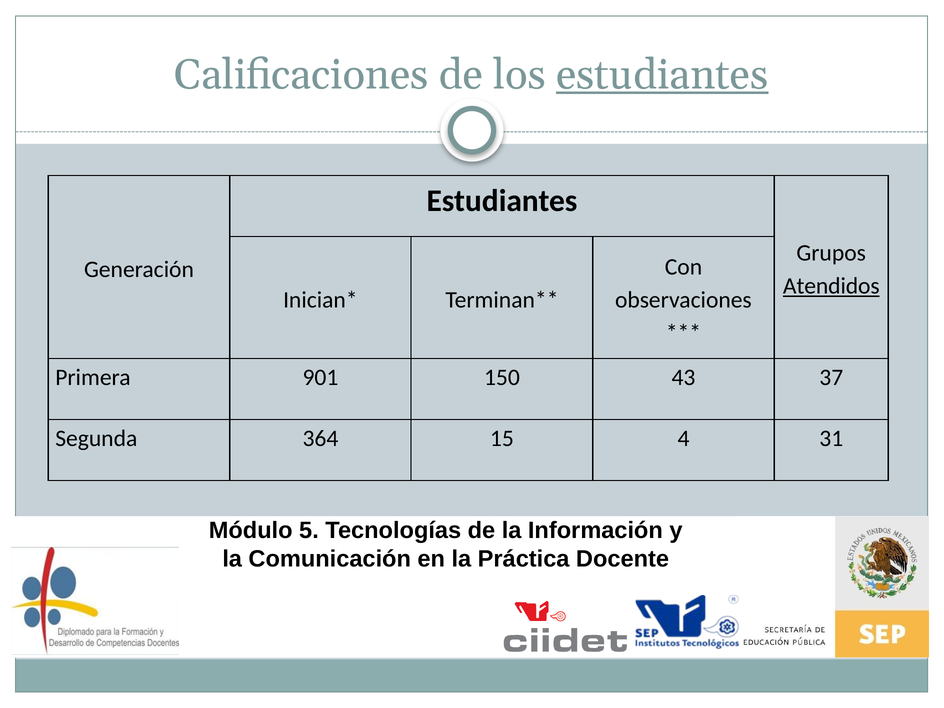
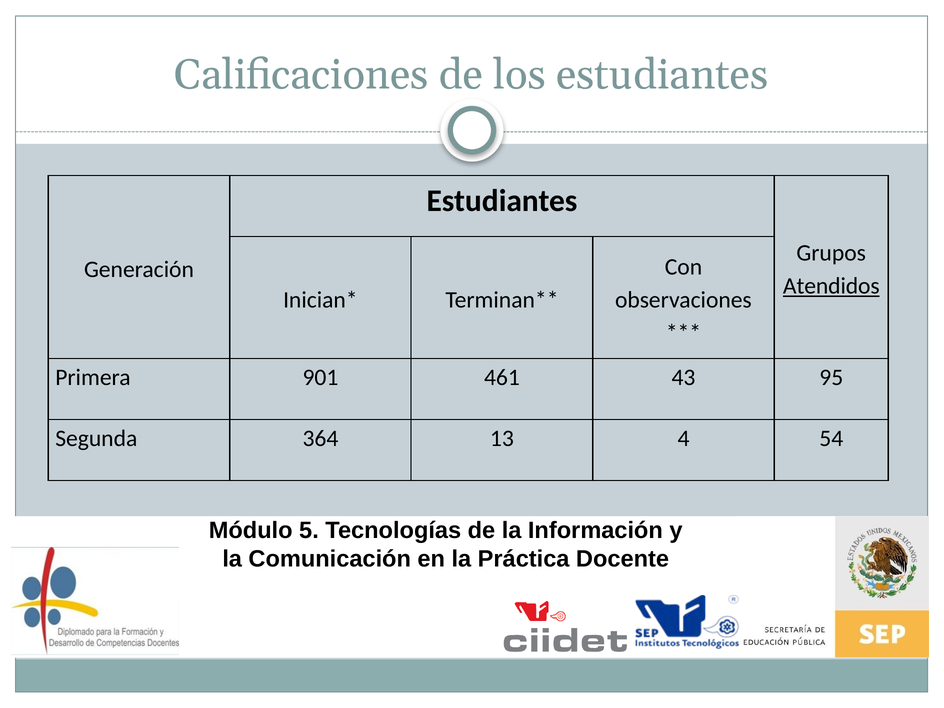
estudiantes at (662, 75) underline: present -> none
150: 150 -> 461
37: 37 -> 95
15: 15 -> 13
31: 31 -> 54
